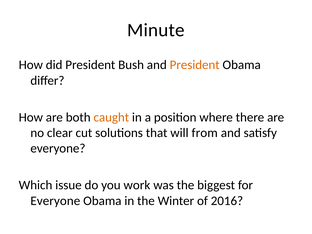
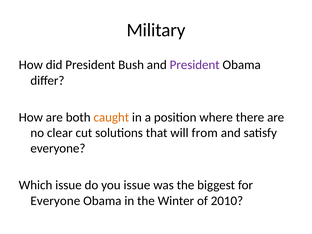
Minute: Minute -> Military
President at (195, 65) colour: orange -> purple
you work: work -> issue
2016: 2016 -> 2010
